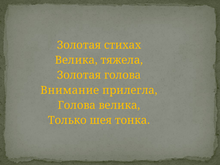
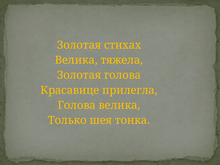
Внимание: Внимание -> Красавице
